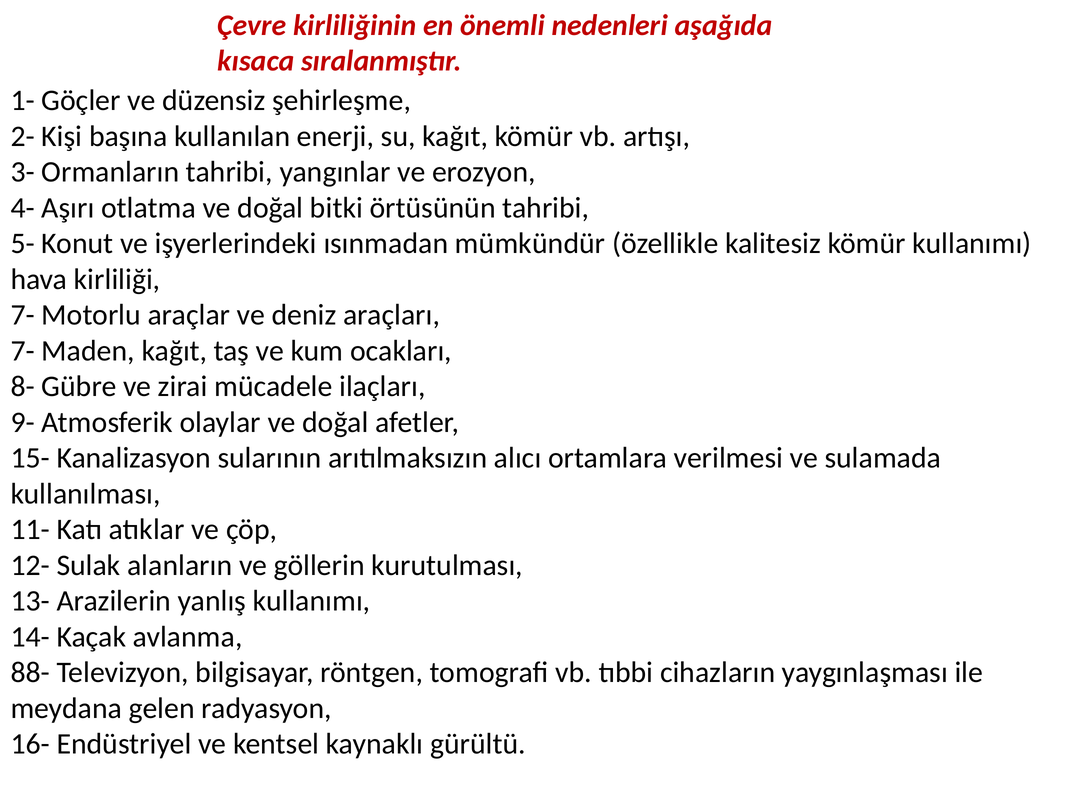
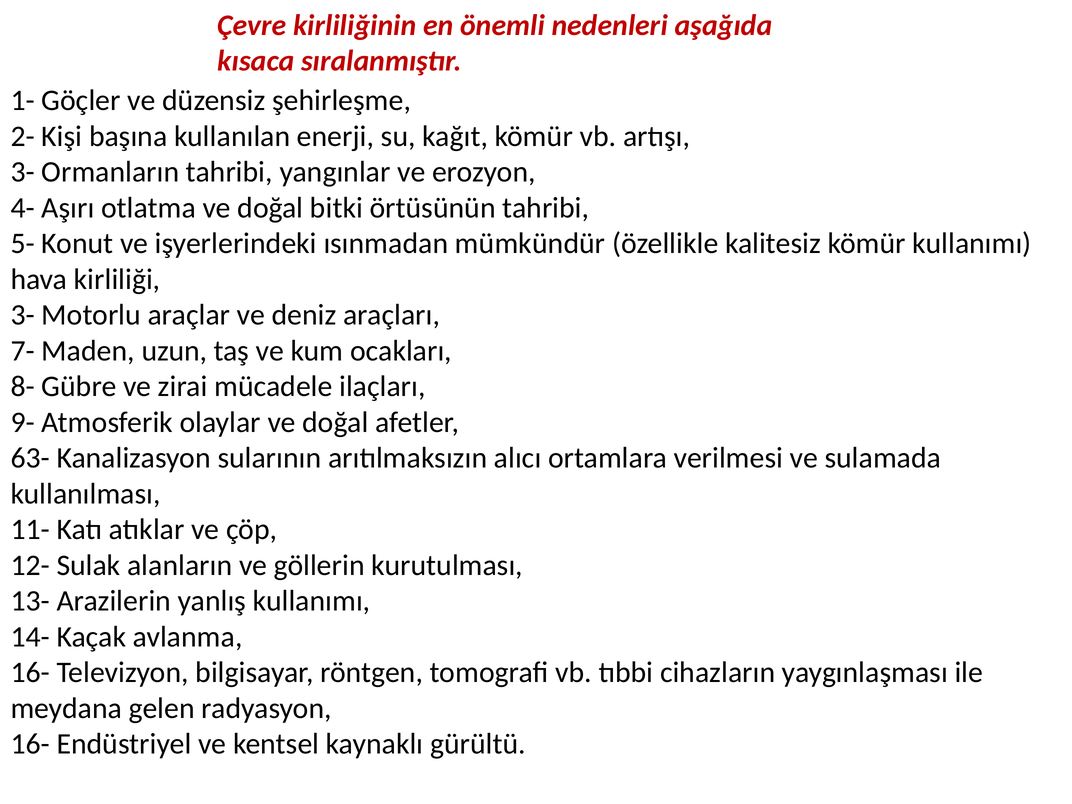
7- at (23, 315): 7- -> 3-
Maden kağıt: kağıt -> uzun
15-: 15- -> 63-
88- at (30, 673): 88- -> 16-
